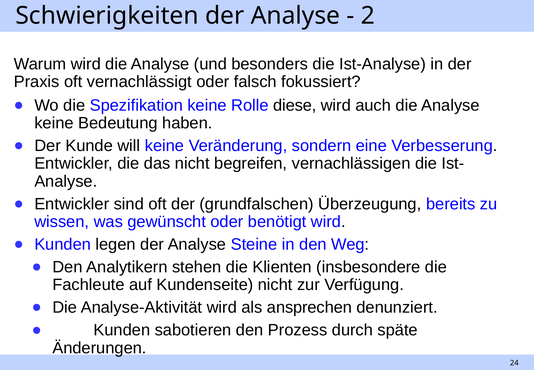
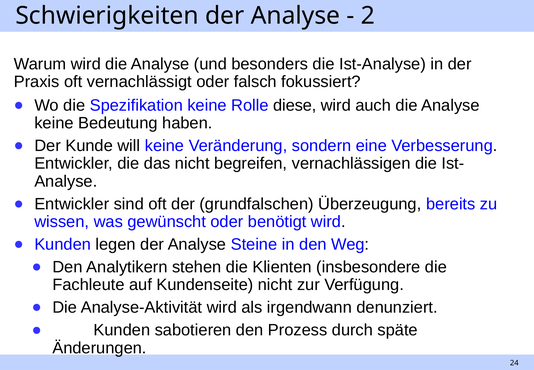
ansprechen: ansprechen -> irgendwann
